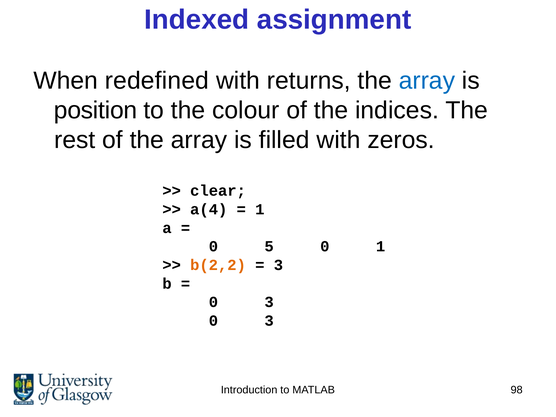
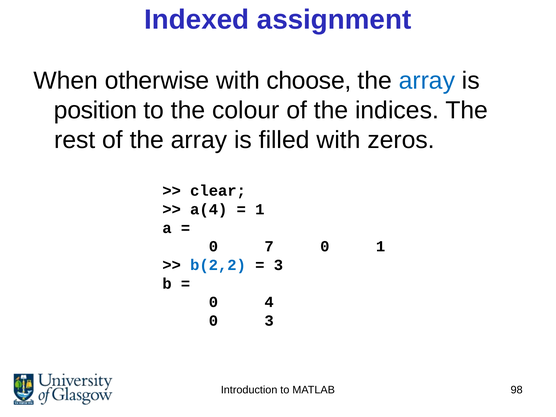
redefined: redefined -> otherwise
returns: returns -> choose
5: 5 -> 7
b(2,2 colour: orange -> blue
3 at (269, 302): 3 -> 4
